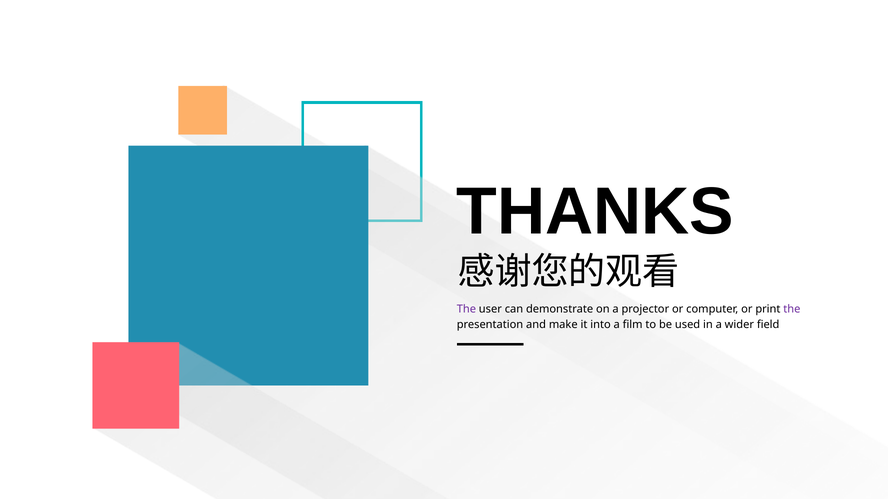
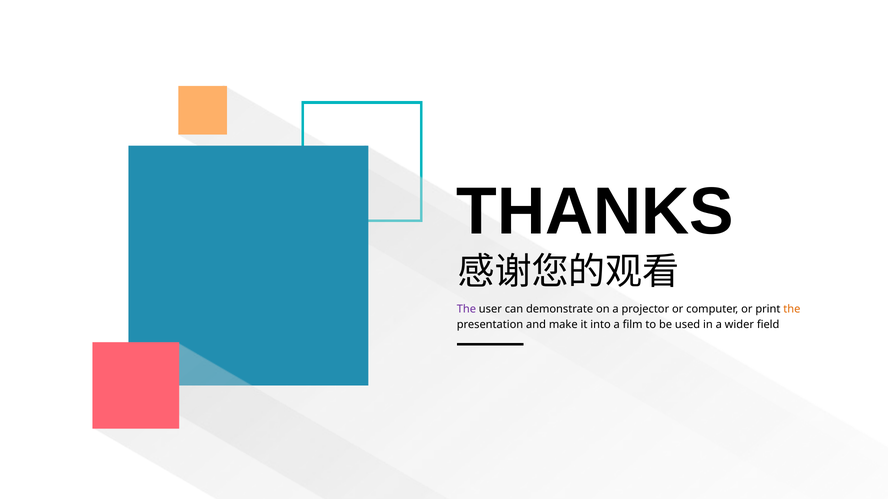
the at (792, 310) colour: purple -> orange
